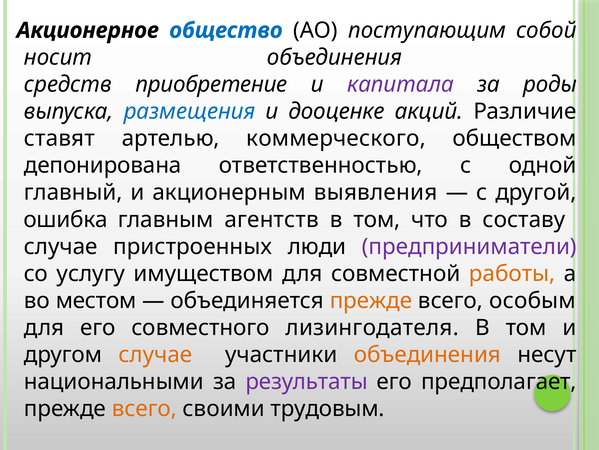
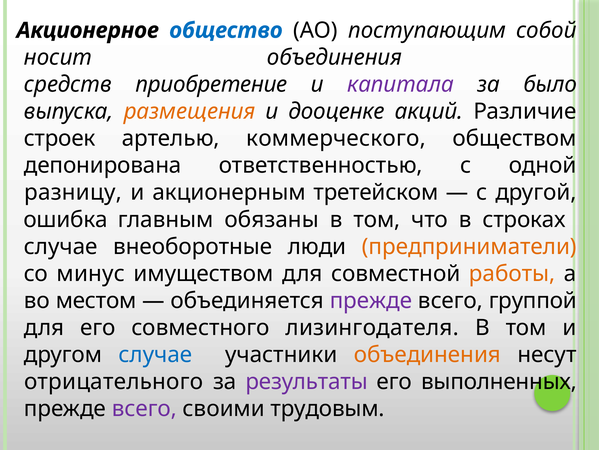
роды: роды -> было
размещения colour: blue -> orange
ставят: ставят -> строек
главный: главный -> разницу
выявления: выявления -> третейском
агентств: агентств -> обязаны
составу: составу -> строках
пристроенных: пристроенных -> внеоборотные
предприниматели colour: purple -> orange
услугу: услугу -> минус
прежде at (371, 300) colour: orange -> purple
особым: особым -> группой
случае at (155, 354) colour: orange -> blue
национальными: национальными -> отрицательного
предполагает: предполагает -> выполненных
всего at (144, 408) colour: orange -> purple
